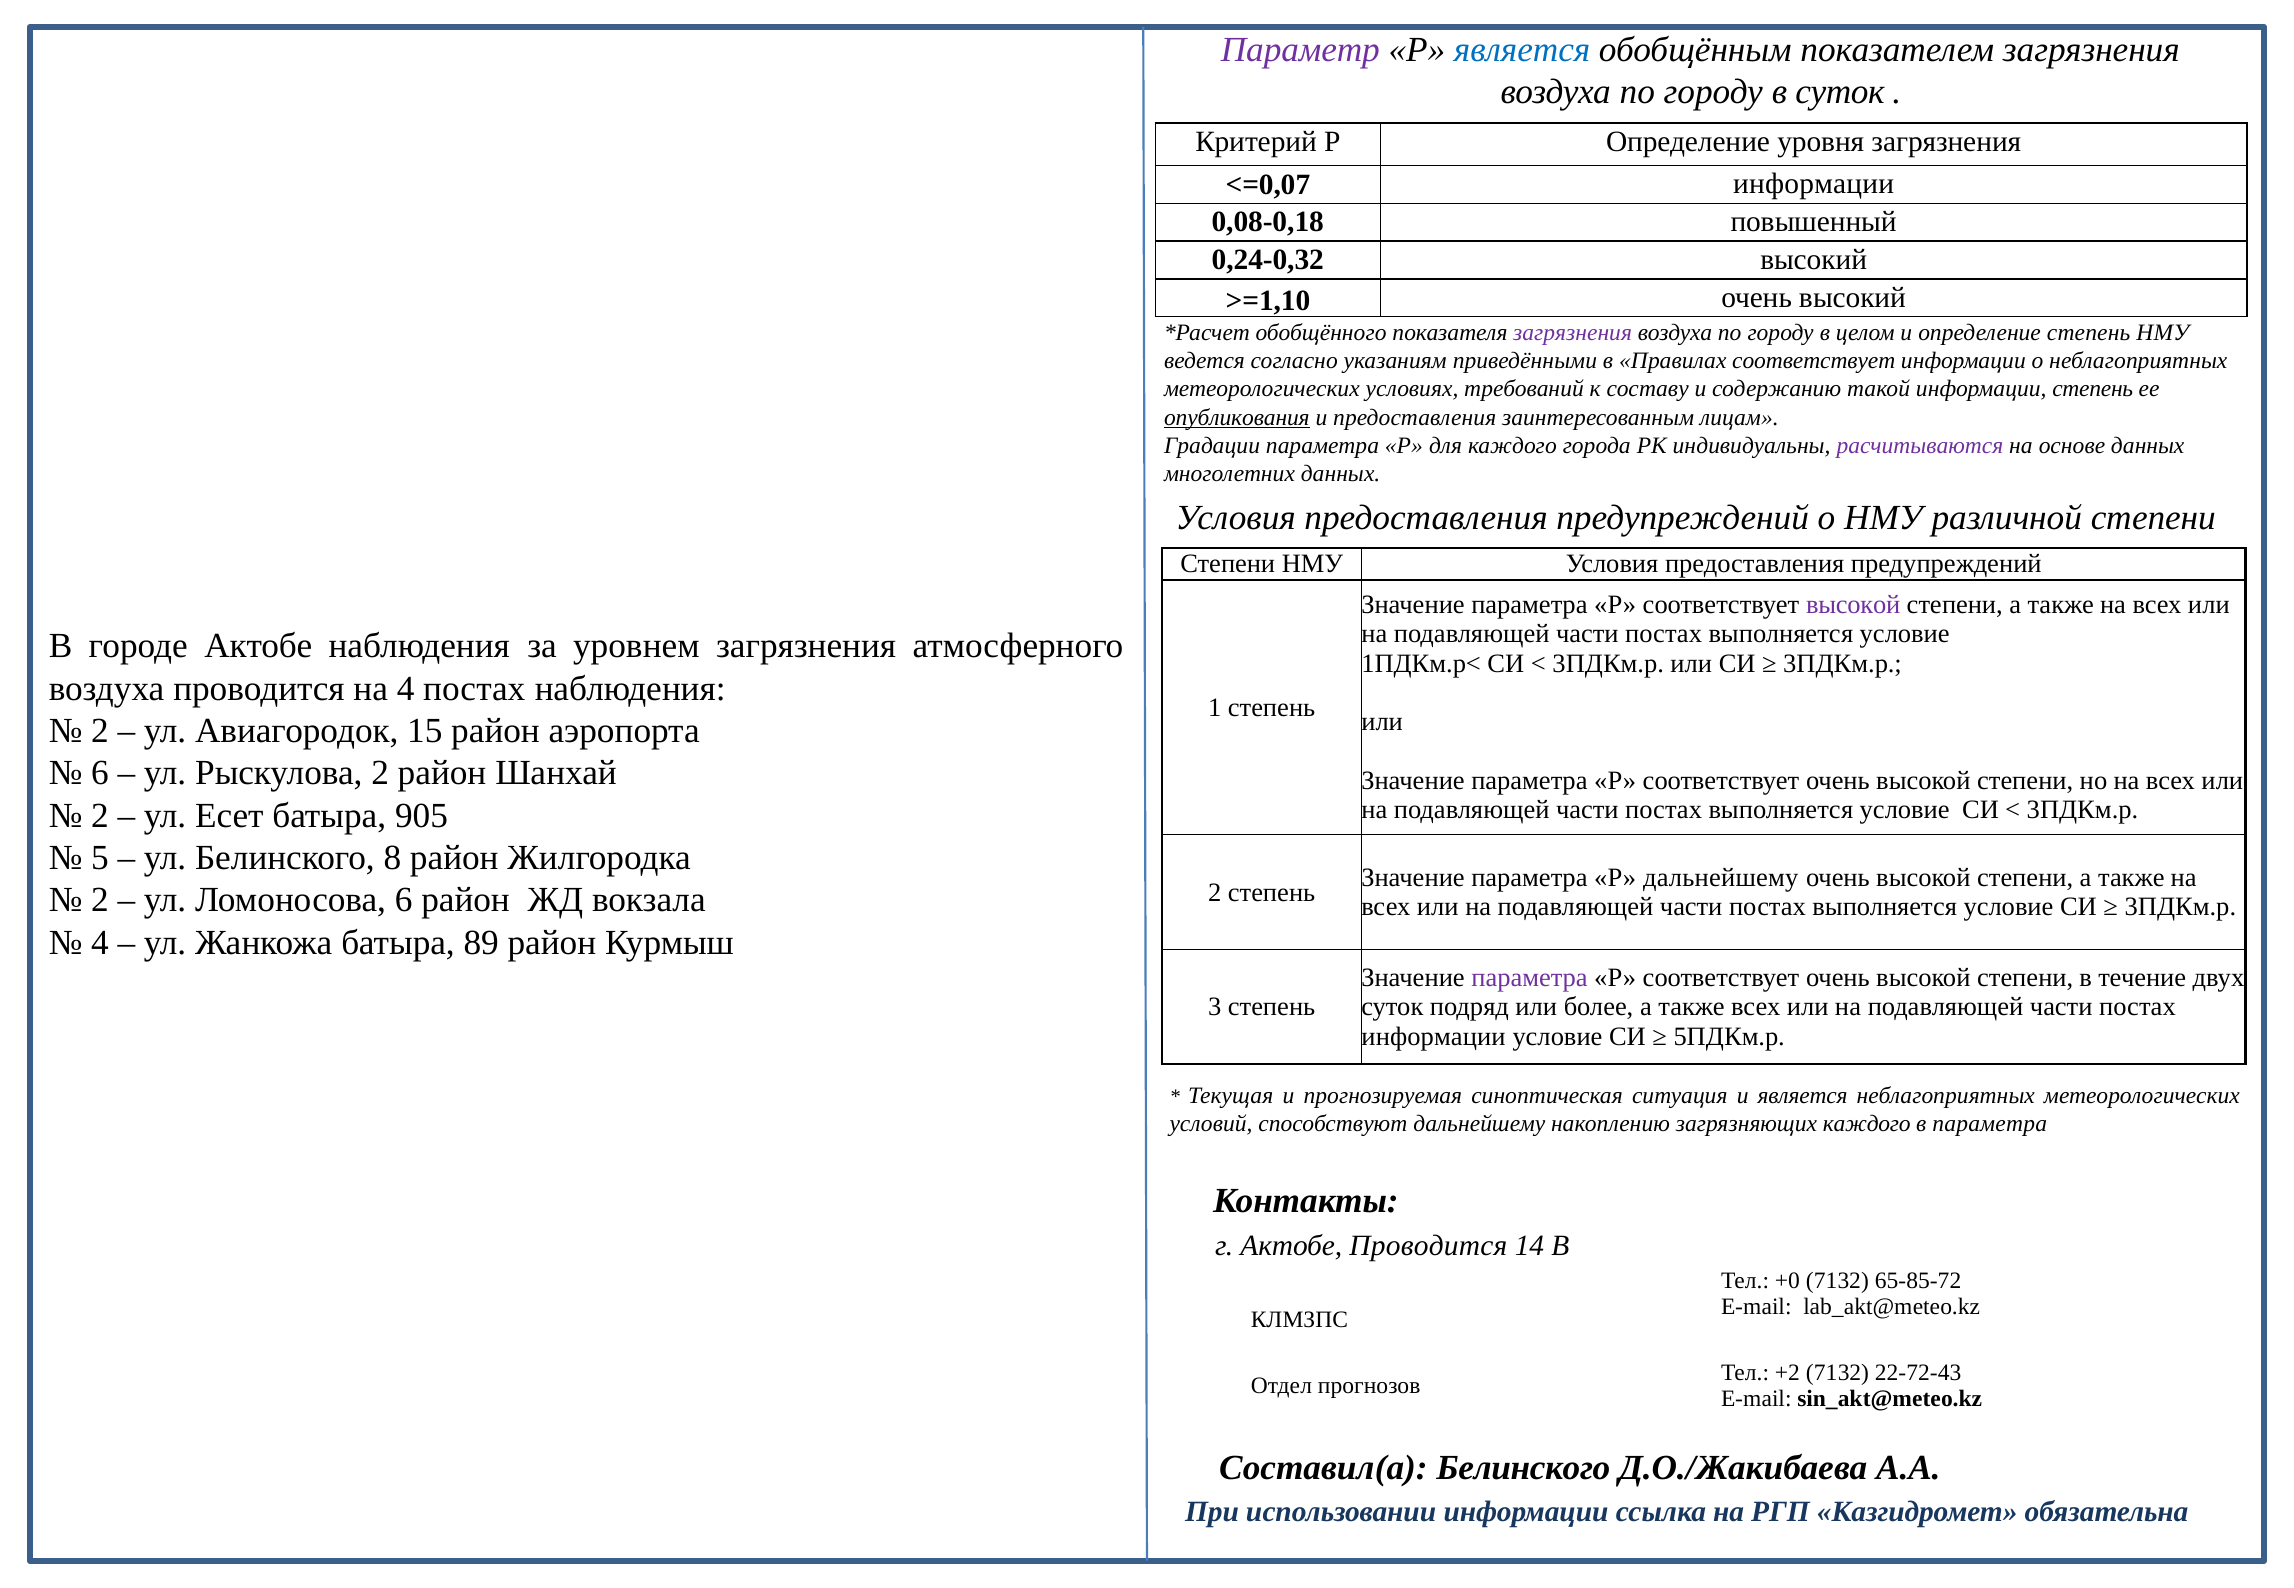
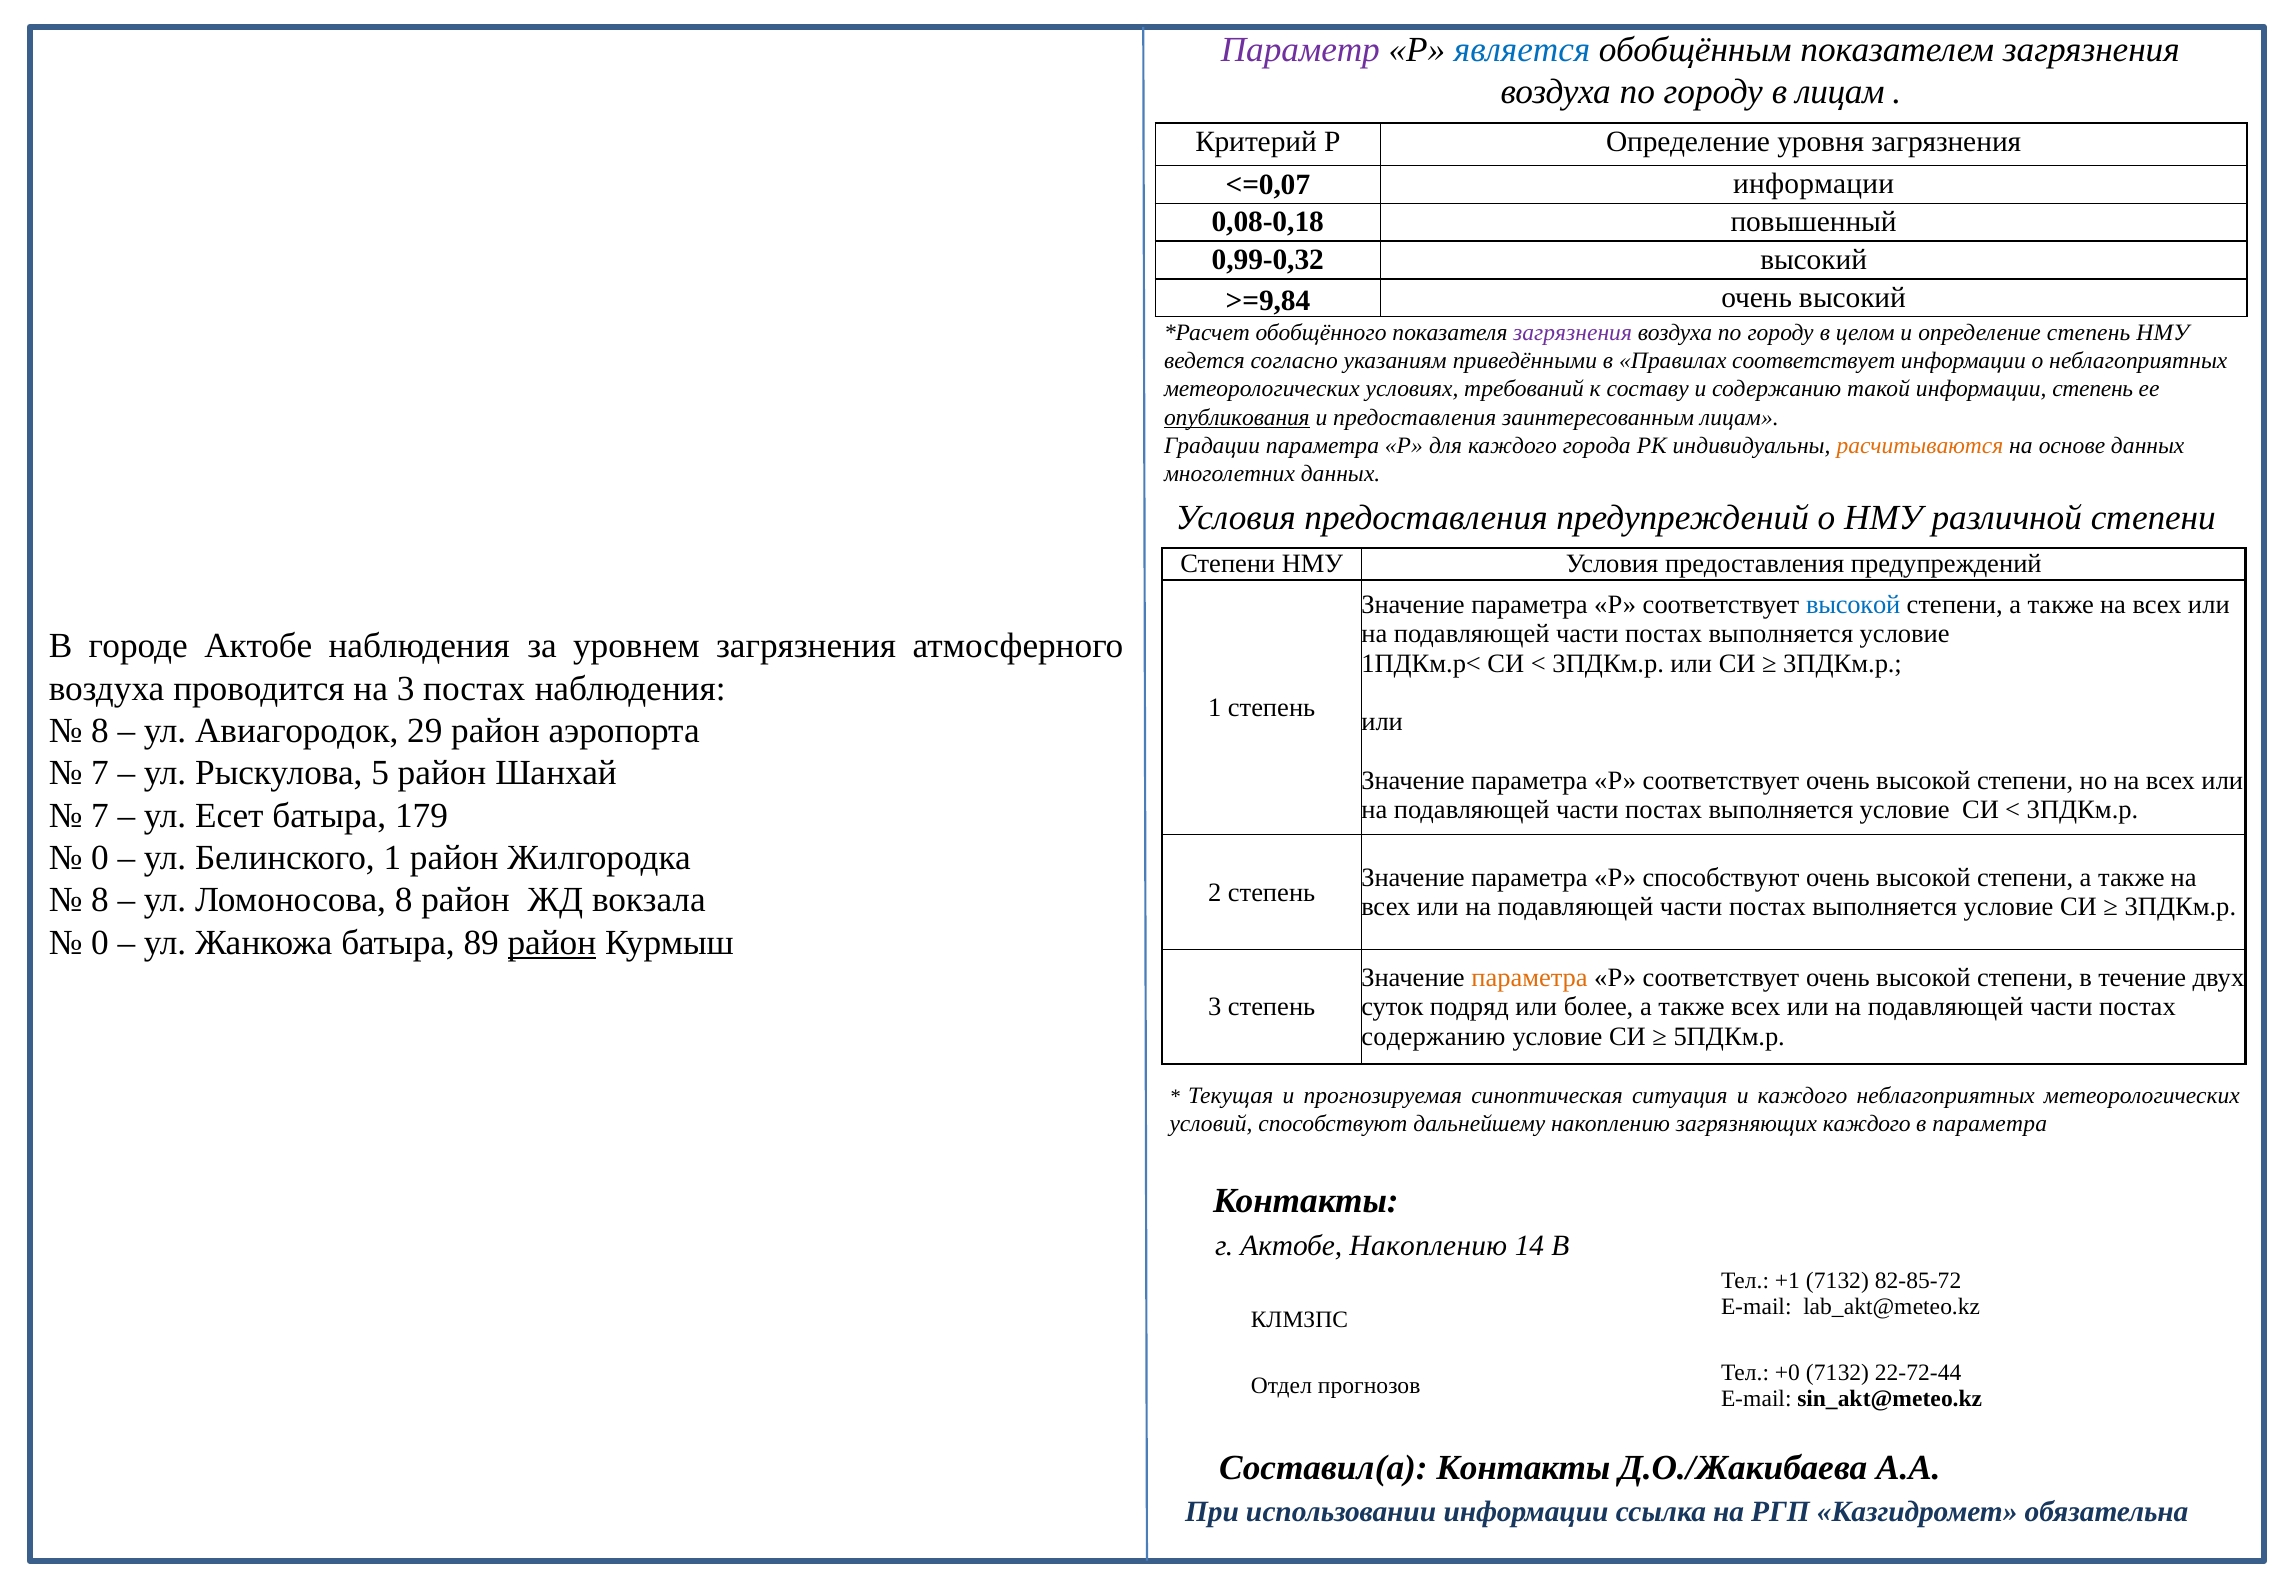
в суток: суток -> лицам
0,24-0,32: 0,24-0,32 -> 0,99-0,32
>=1,10: >=1,10 -> >=9,84
расчитываются colour: purple -> orange
высокой at (1853, 605) colour: purple -> blue
на 4: 4 -> 3
2 at (100, 731): 2 -> 8
15: 15 -> 29
6 at (100, 773): 6 -> 7
Рыскулова 2: 2 -> 5
2 at (100, 816): 2 -> 7
905: 905 -> 179
5 at (100, 858): 5 -> 0
Белинского 8: 8 -> 1
Р дальнейшему: дальнейшему -> способствуют
2 at (100, 900): 2 -> 8
Ломоносова 6: 6 -> 8
4 at (100, 943): 4 -> 0
район at (552, 943) underline: none -> present
параметра at (1529, 978) colour: purple -> orange
информации at (1434, 1036): информации -> содержанию
и является: является -> каждого
Актобе Проводится: Проводится -> Накоплению
+0: +0 -> +1
65-85-72: 65-85-72 -> 82-85-72
+2: +2 -> +0
22-72-43: 22-72-43 -> 22-72-44
Составил(а Белинского: Белинского -> Контакты
